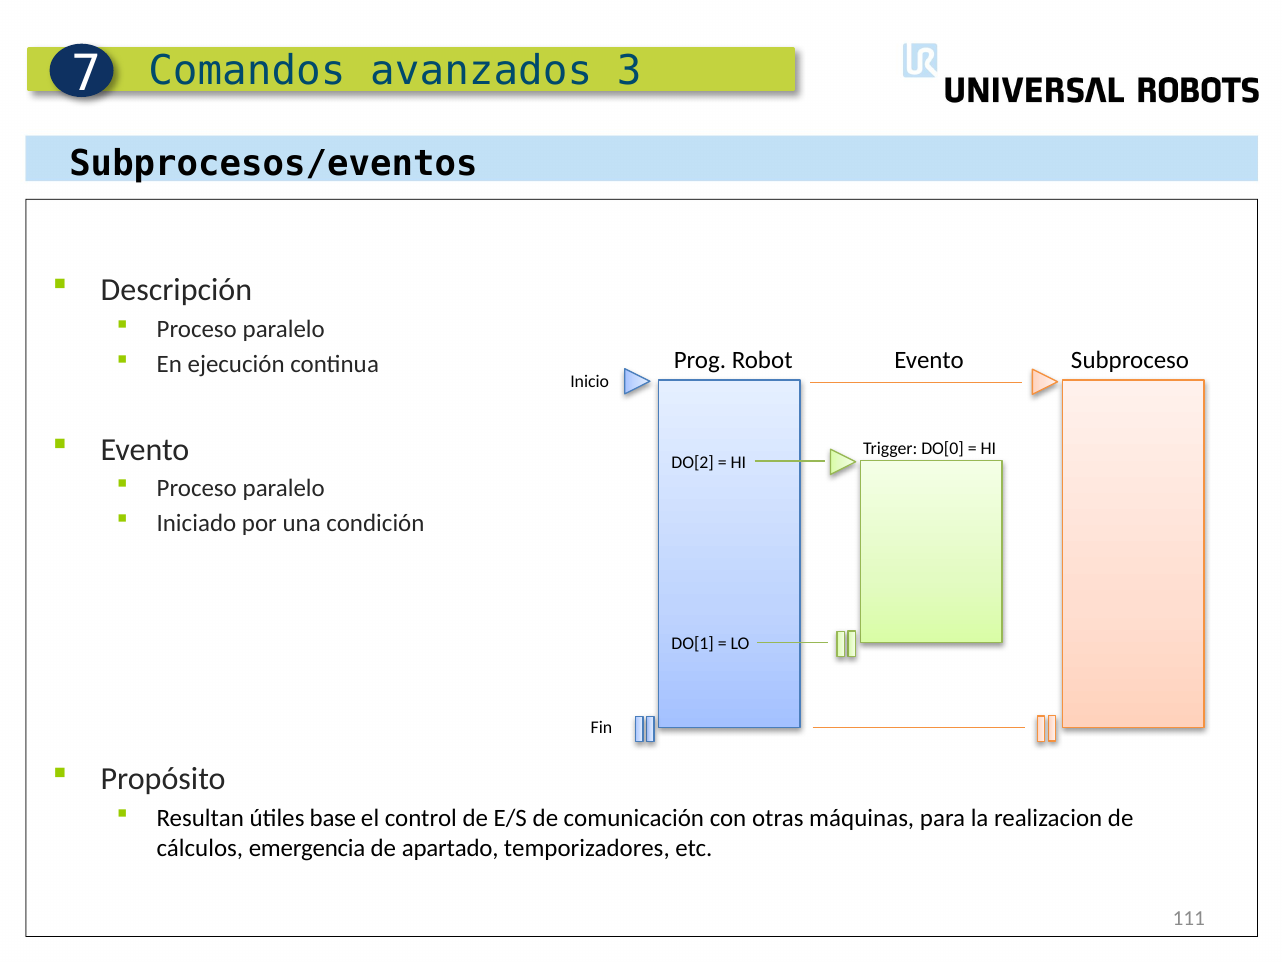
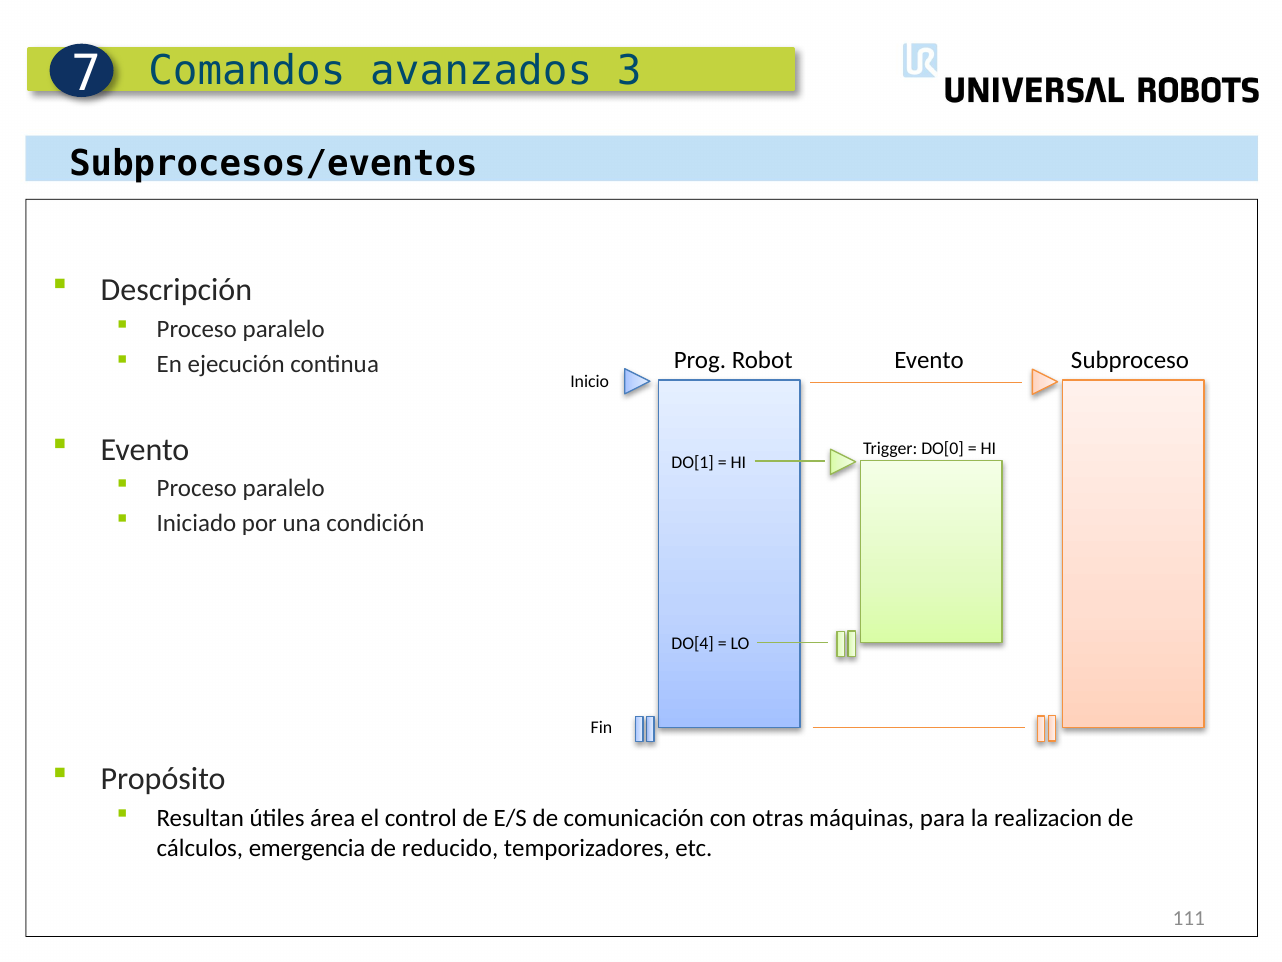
DO[2: DO[2 -> DO[1
DO[1: DO[1 -> DO[4
base: base -> área
apartado: apartado -> reducido
